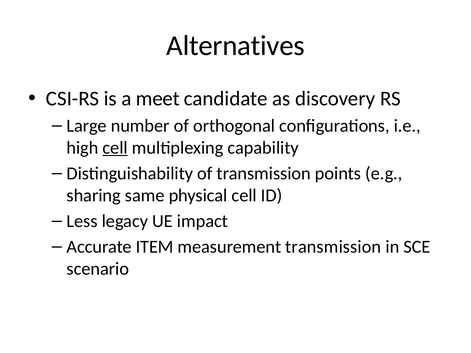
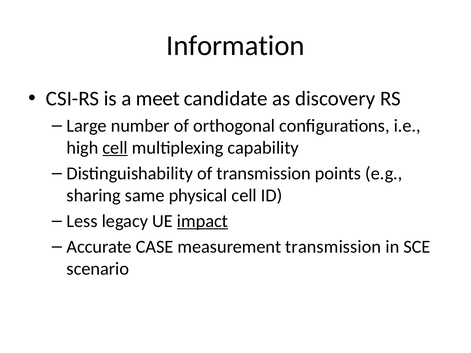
Alternatives: Alternatives -> Information
impact underline: none -> present
ITEM: ITEM -> CASE
